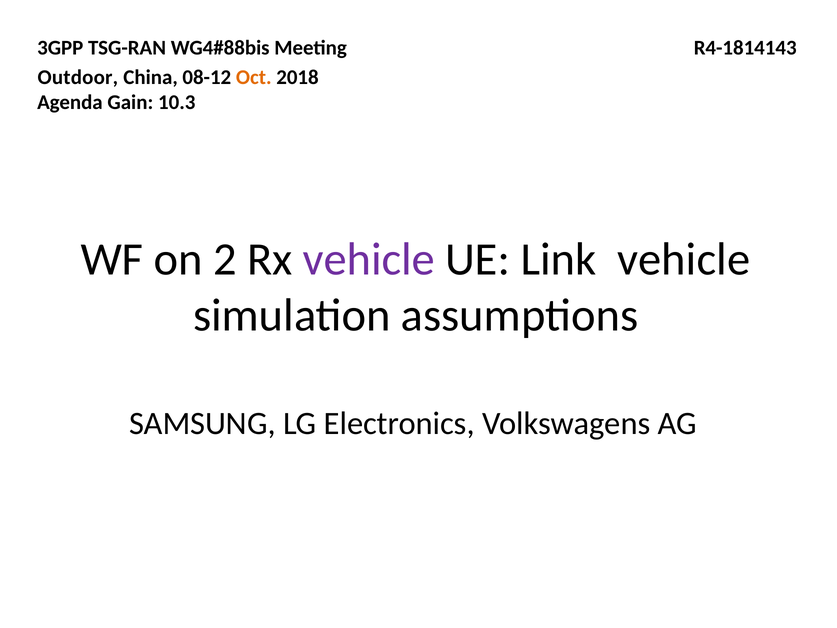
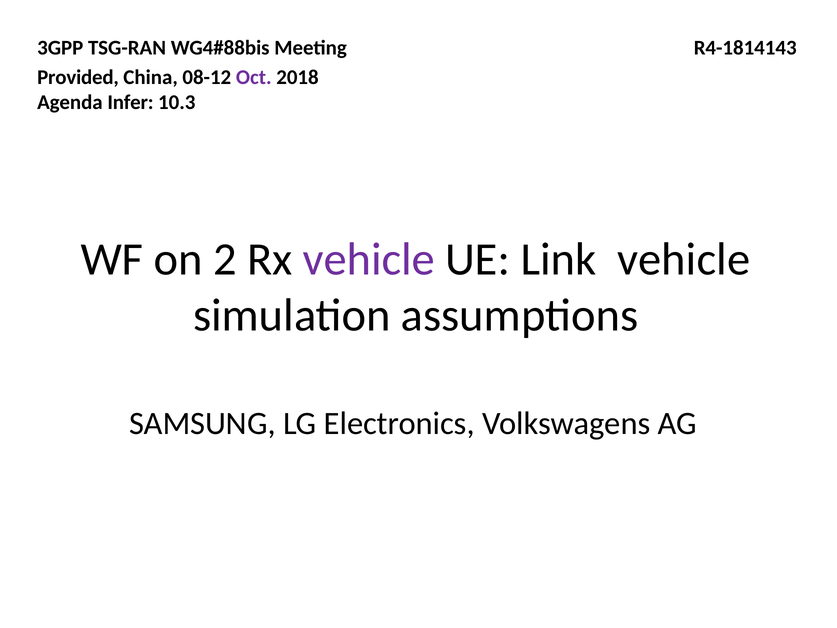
Outdoor: Outdoor -> Provided
Oct colour: orange -> purple
Gain: Gain -> Infer
